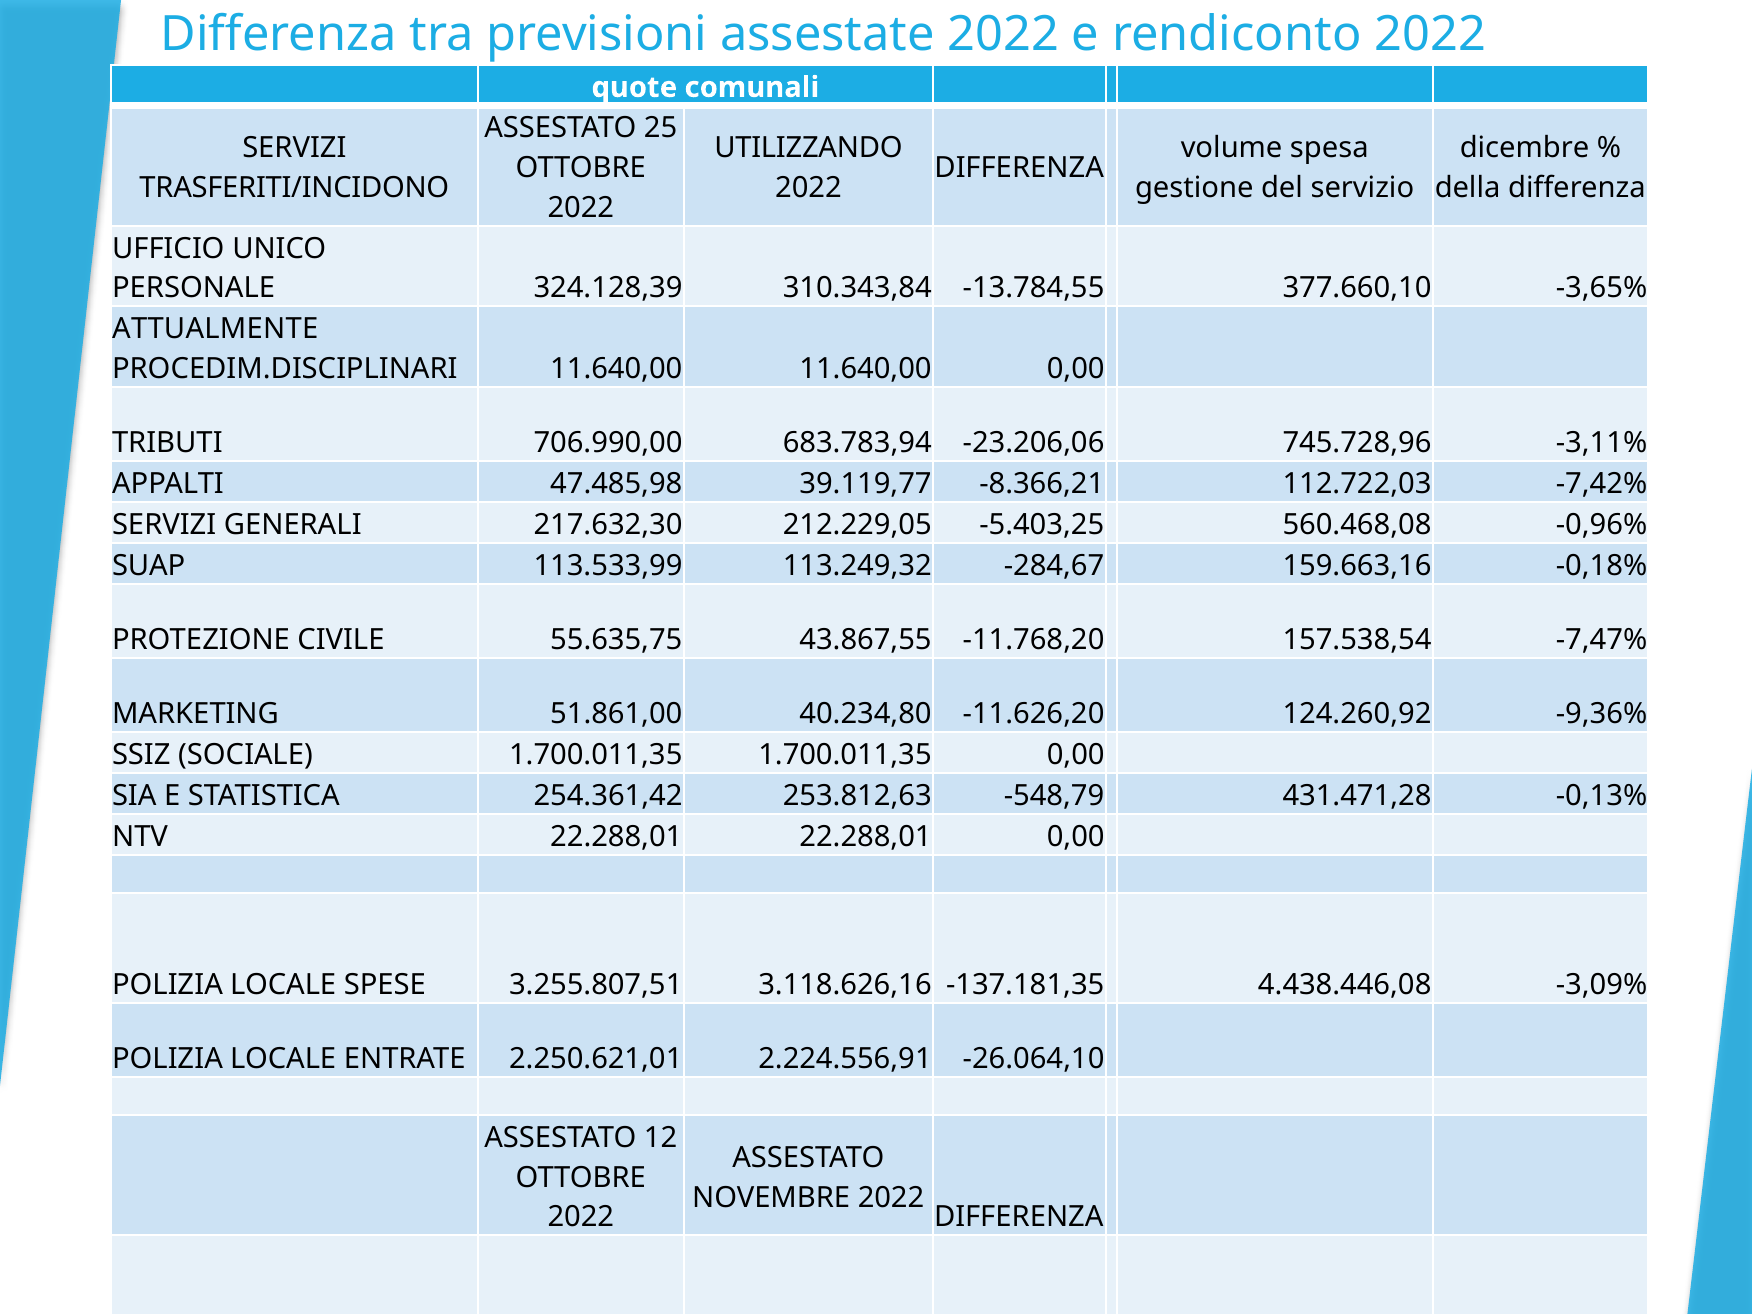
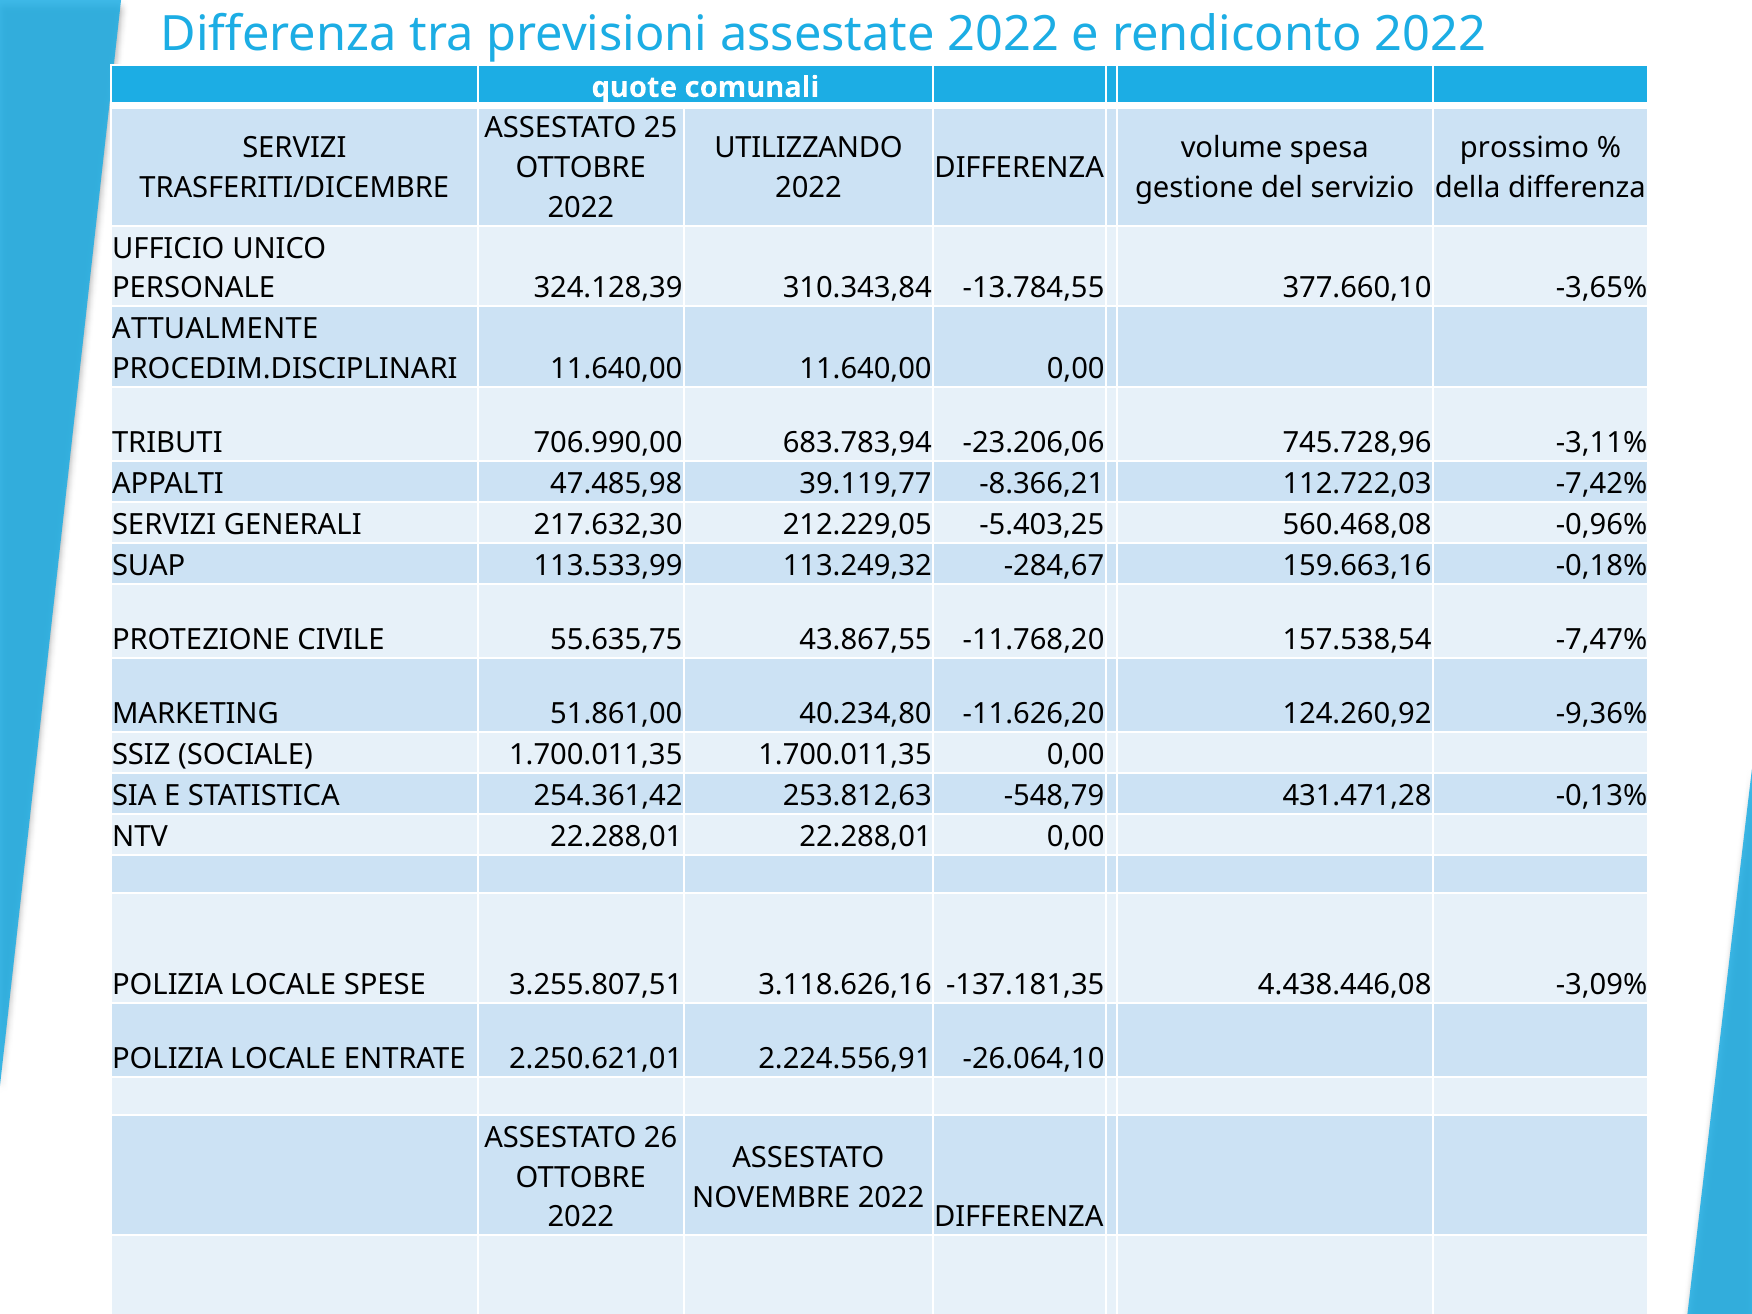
dicembre: dicembre -> prossimo
TRASFERITI/INCIDONO: TRASFERITI/INCIDONO -> TRASFERITI/DICEMBRE
12: 12 -> 26
